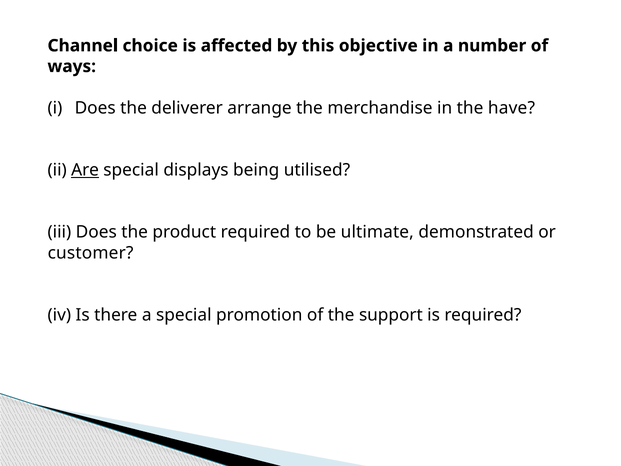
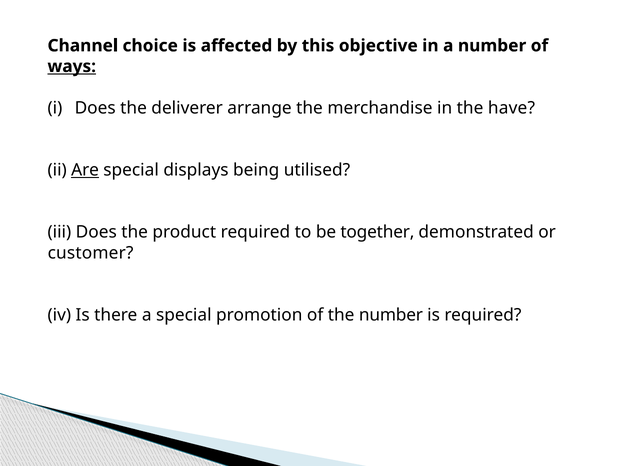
ways underline: none -> present
ultimate: ultimate -> together
the support: support -> number
